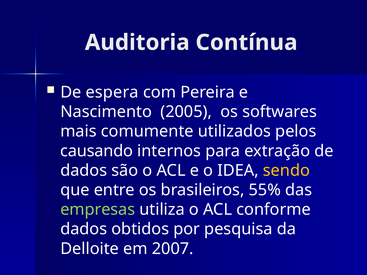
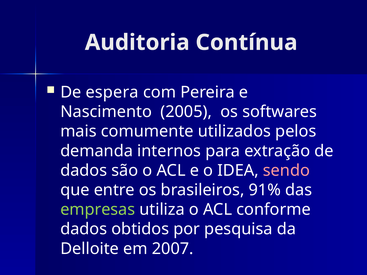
causando: causando -> demanda
sendo colour: yellow -> pink
55%: 55% -> 91%
